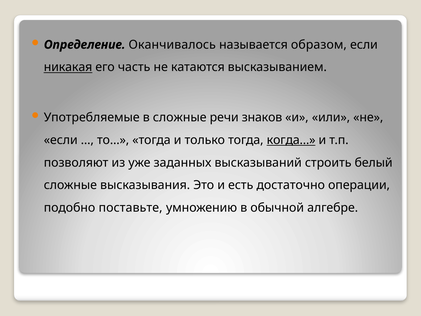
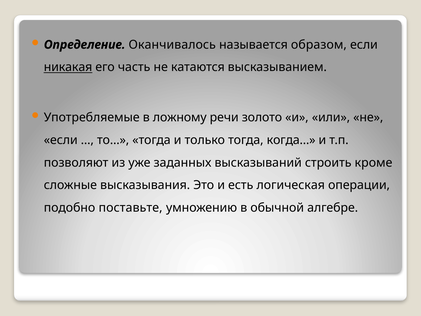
в сложные: сложные -> ложному
знаков: знаков -> золото
когда… underline: present -> none
белый: белый -> кроме
достаточно: достаточно -> логическая
